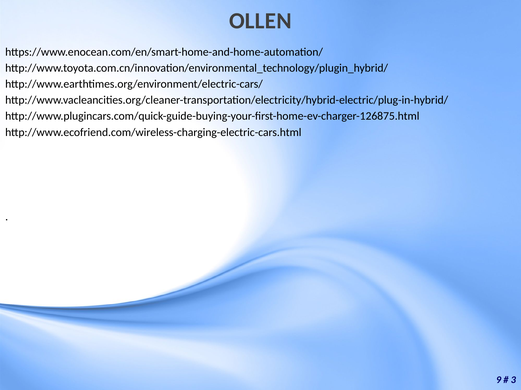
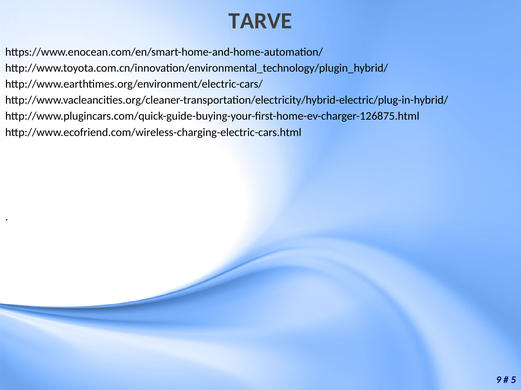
OLLEN: OLLEN -> TARVE
3: 3 -> 5
